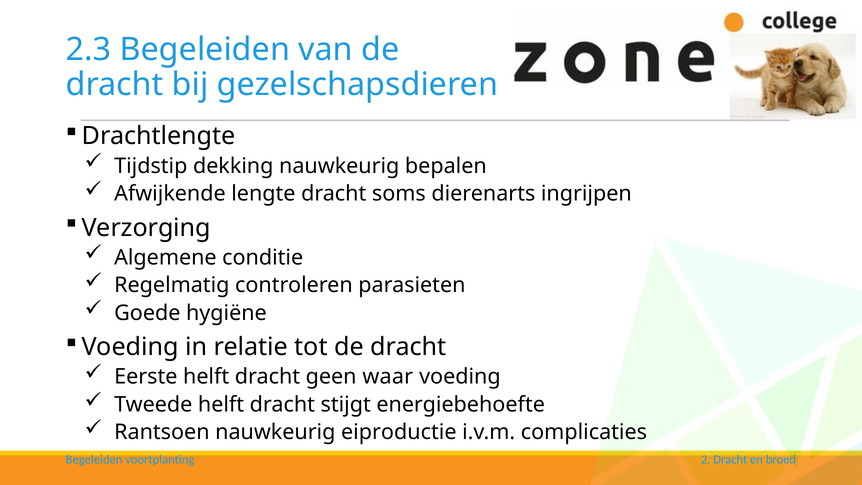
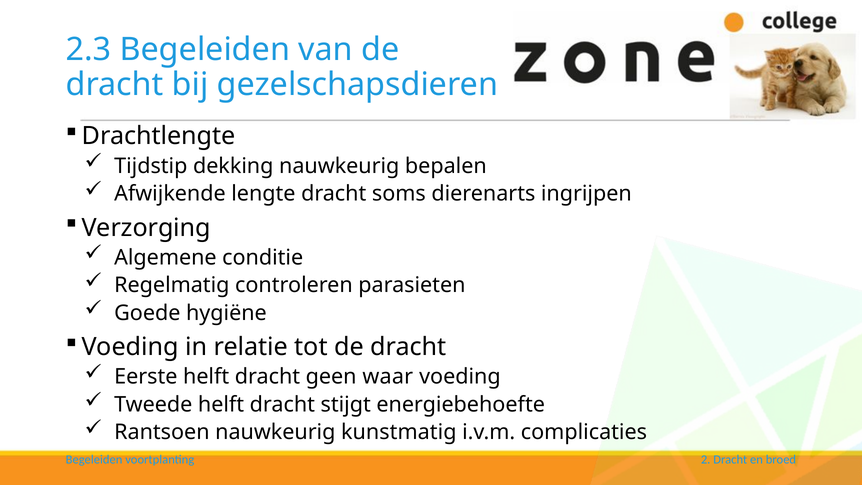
eiproductie: eiproductie -> kunstmatig
